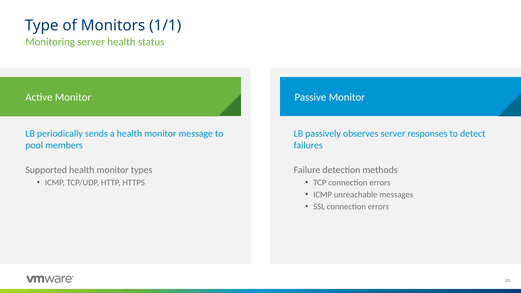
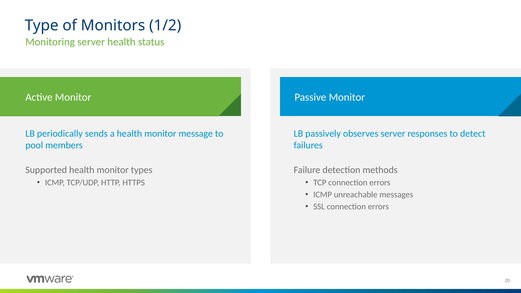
1/1: 1/1 -> 1/2
